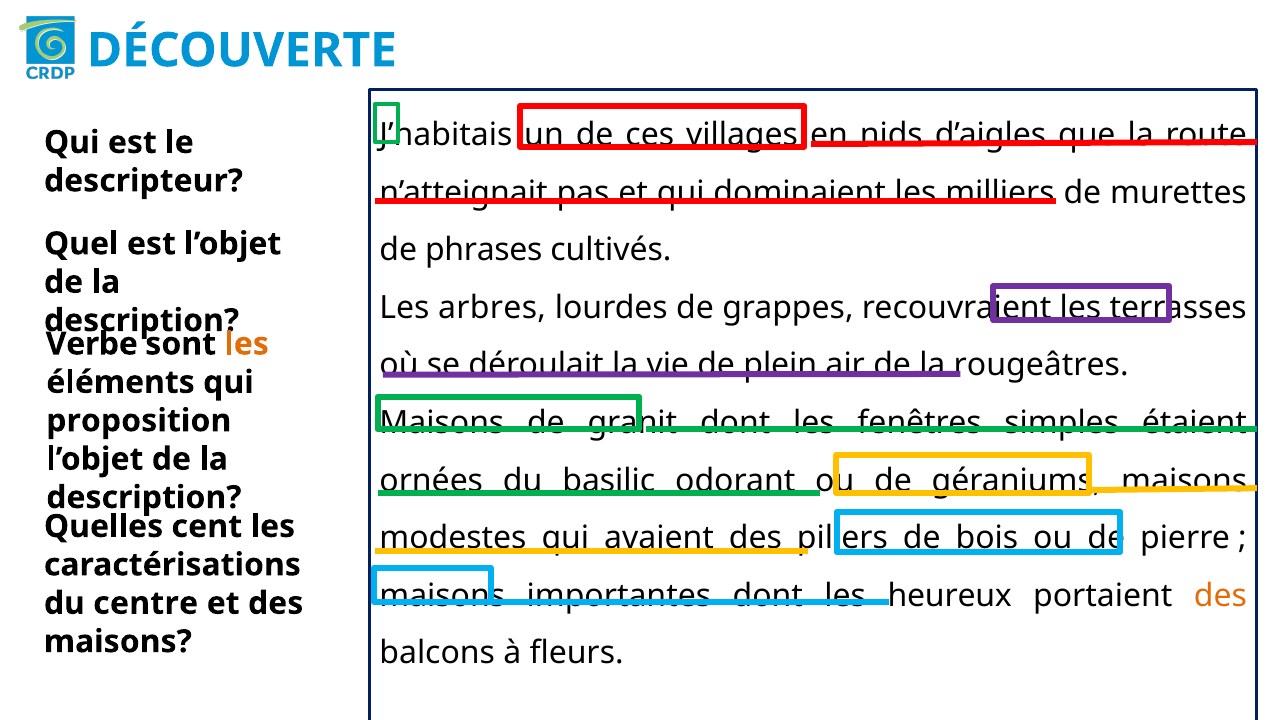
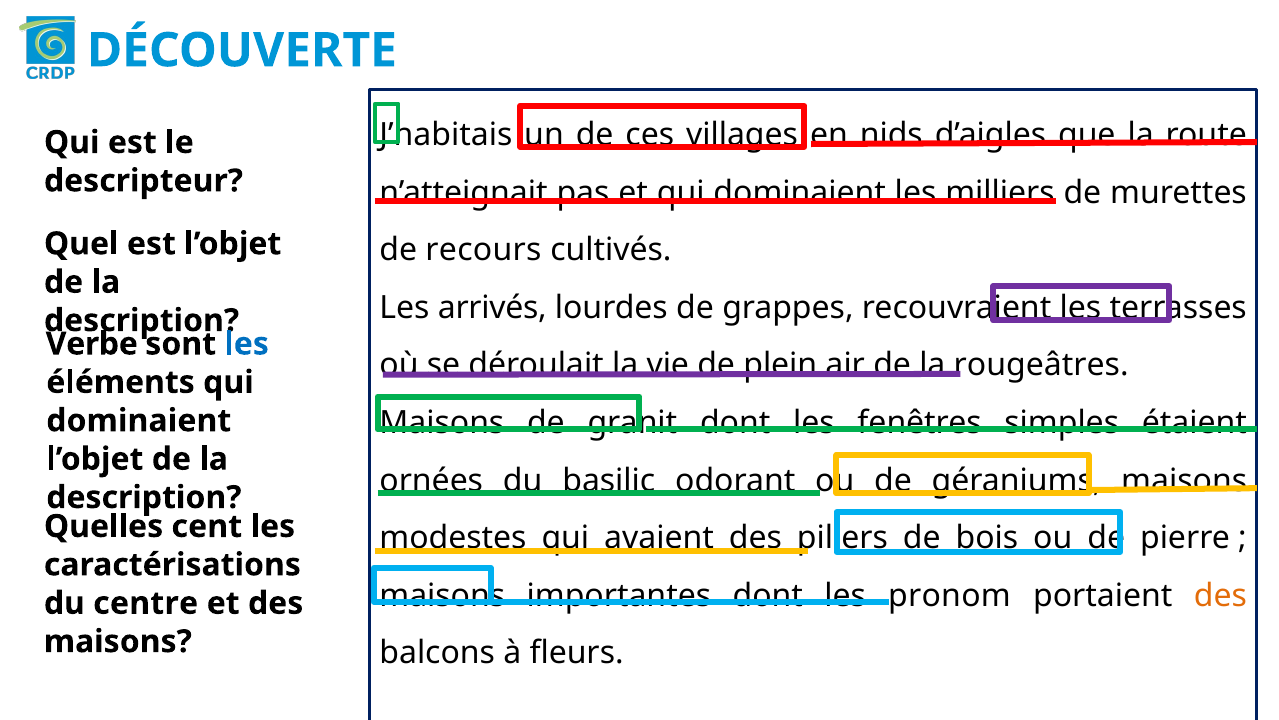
phrases: phrases -> recours
arbres: arbres -> arrivés
les at (247, 344) colour: orange -> blue
proposition at (139, 420): proposition -> dominaient
heureux: heureux -> pronom
